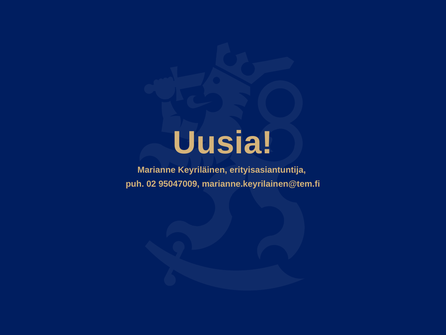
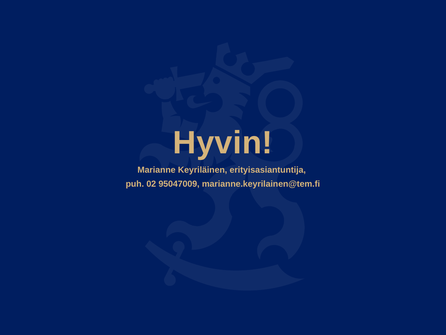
Uusia: Uusia -> Hyvin
